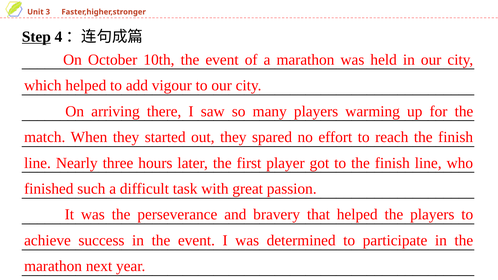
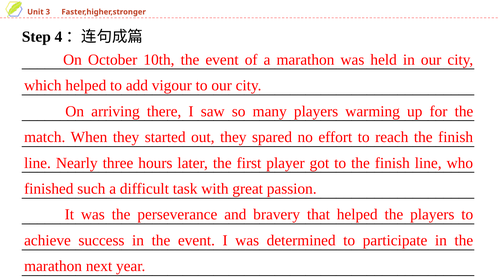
Step underline: present -> none
